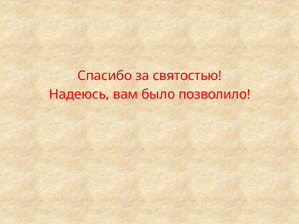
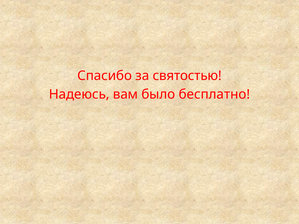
позволило: позволило -> бесплатно
